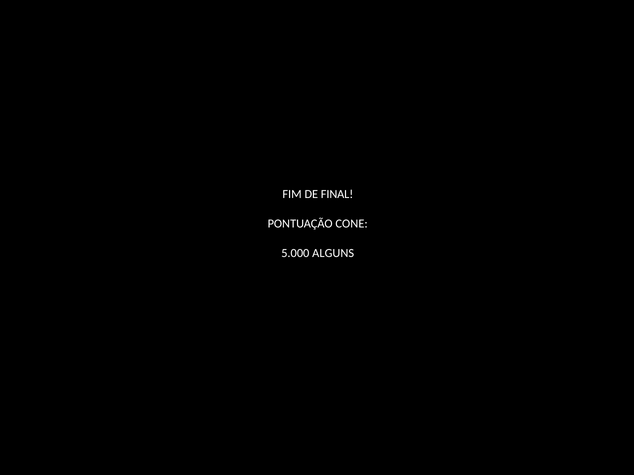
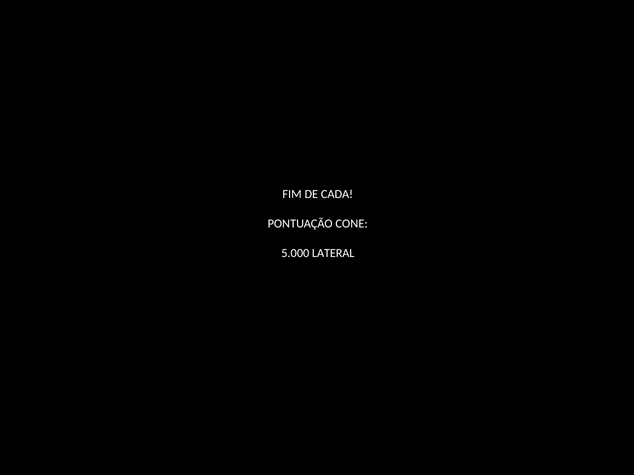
FINAL: FINAL -> CADA
ALGUNS: ALGUNS -> LATERAL
